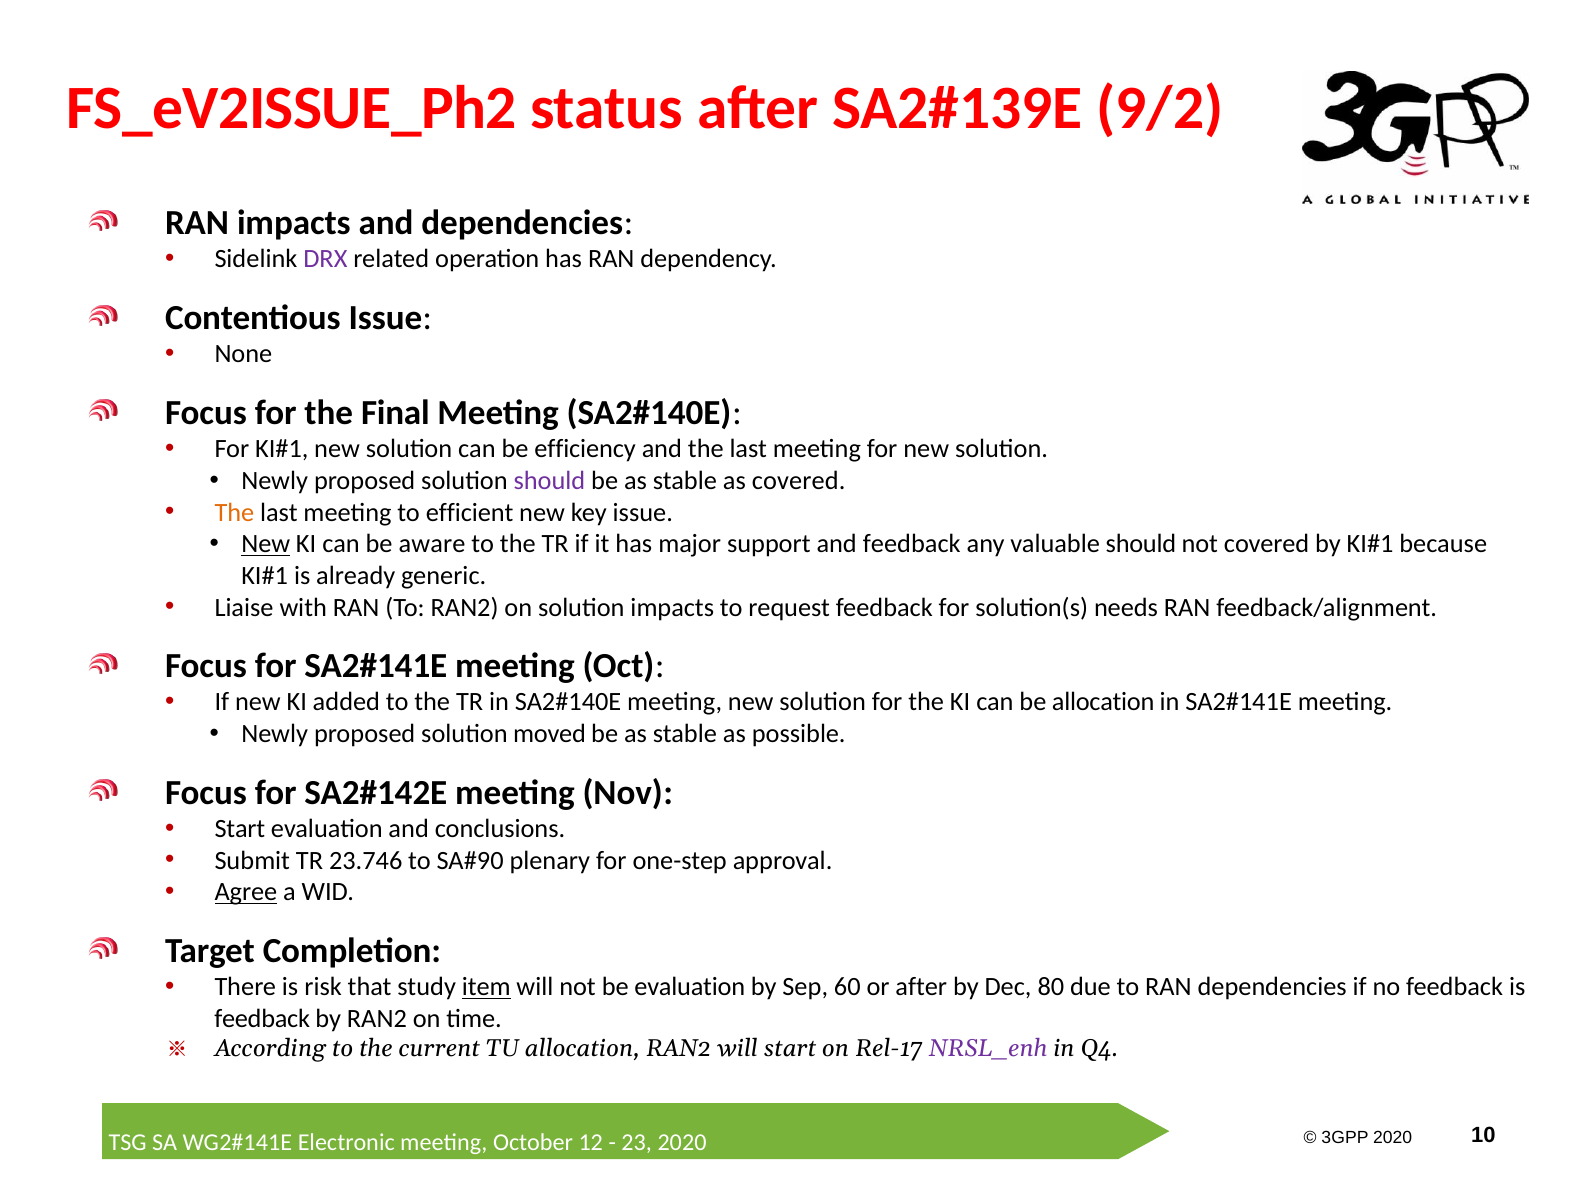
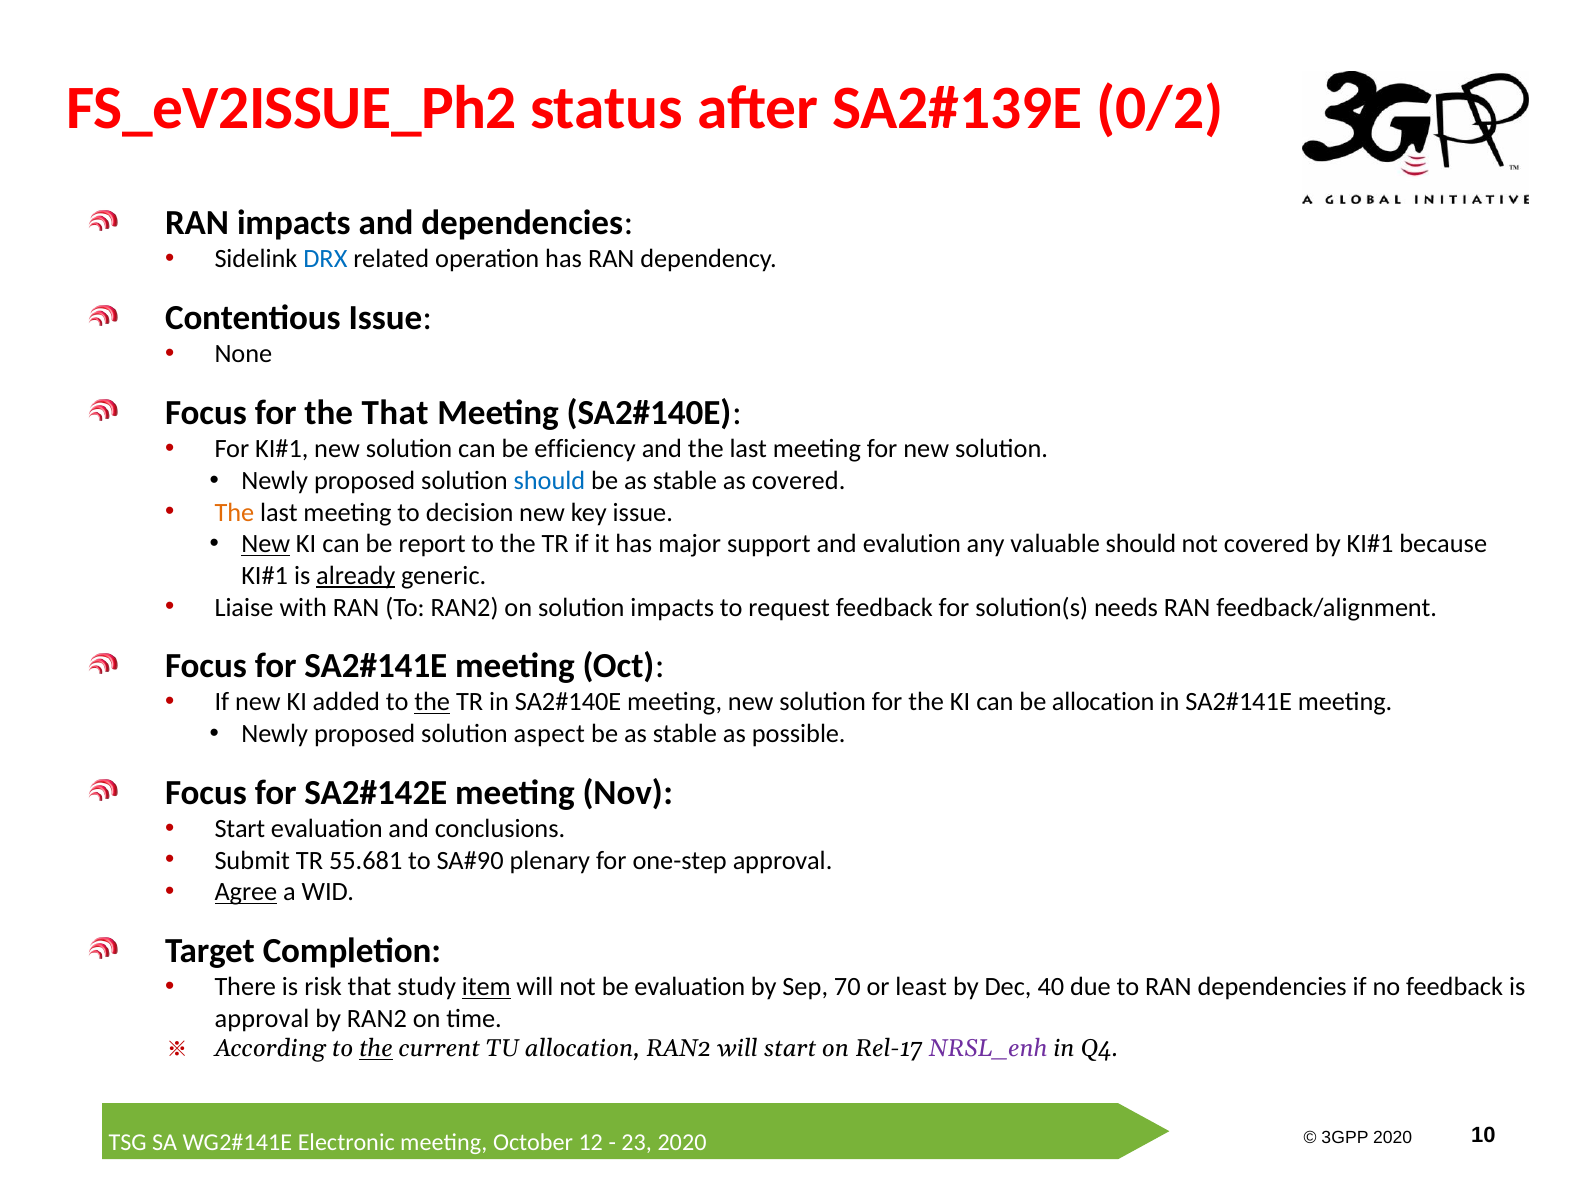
9/2: 9/2 -> 0/2
DRX colour: purple -> blue
the Final: Final -> That
should at (549, 481) colour: purple -> blue
efficient: efficient -> decision
aware: aware -> report
and feedback: feedback -> evalution
already underline: none -> present
the at (432, 702) underline: none -> present
moved: moved -> aspect
23.746: 23.746 -> 55.681
60: 60 -> 70
or after: after -> least
80: 80 -> 40
feedback at (262, 1018): feedback -> approval
the at (376, 1048) underline: none -> present
